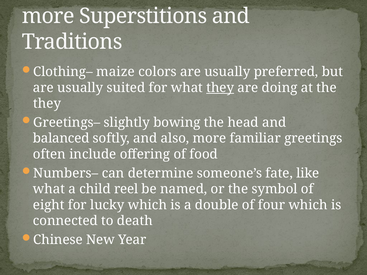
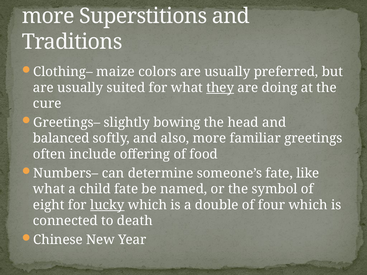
they at (47, 104): they -> cure
child reel: reel -> fate
lucky underline: none -> present
